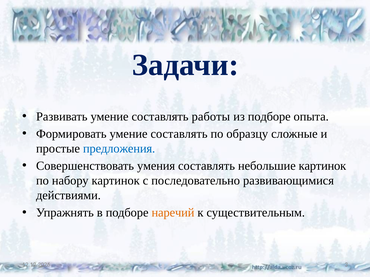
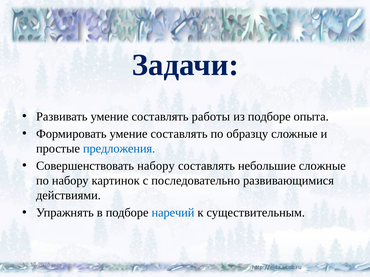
Совершенствовать умения: умения -> набору
небольшие картинок: картинок -> сложные
наречий colour: orange -> blue
